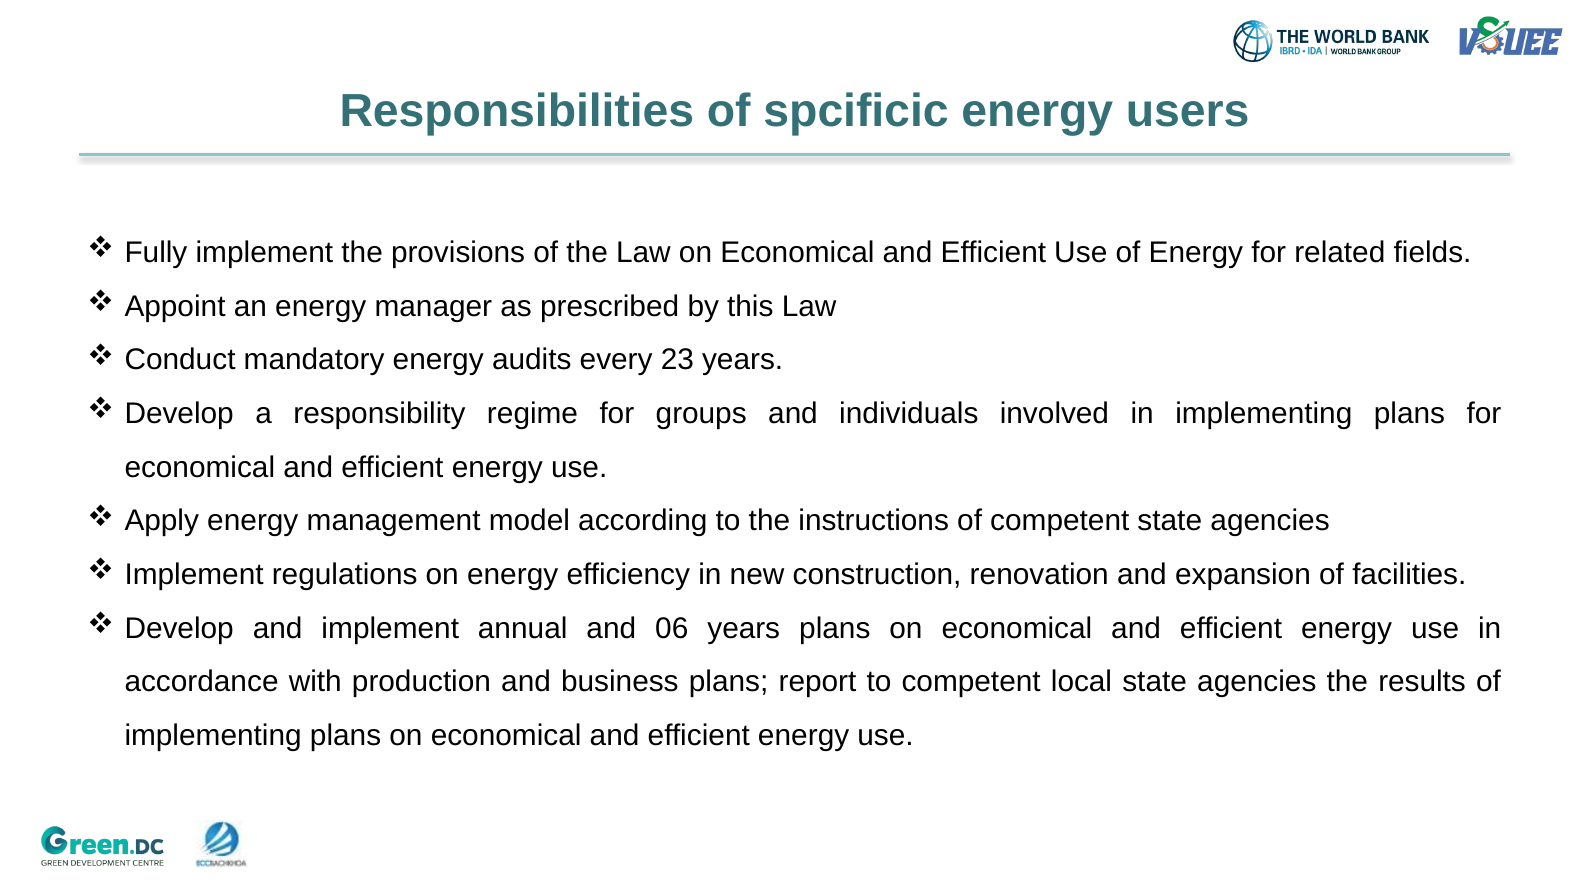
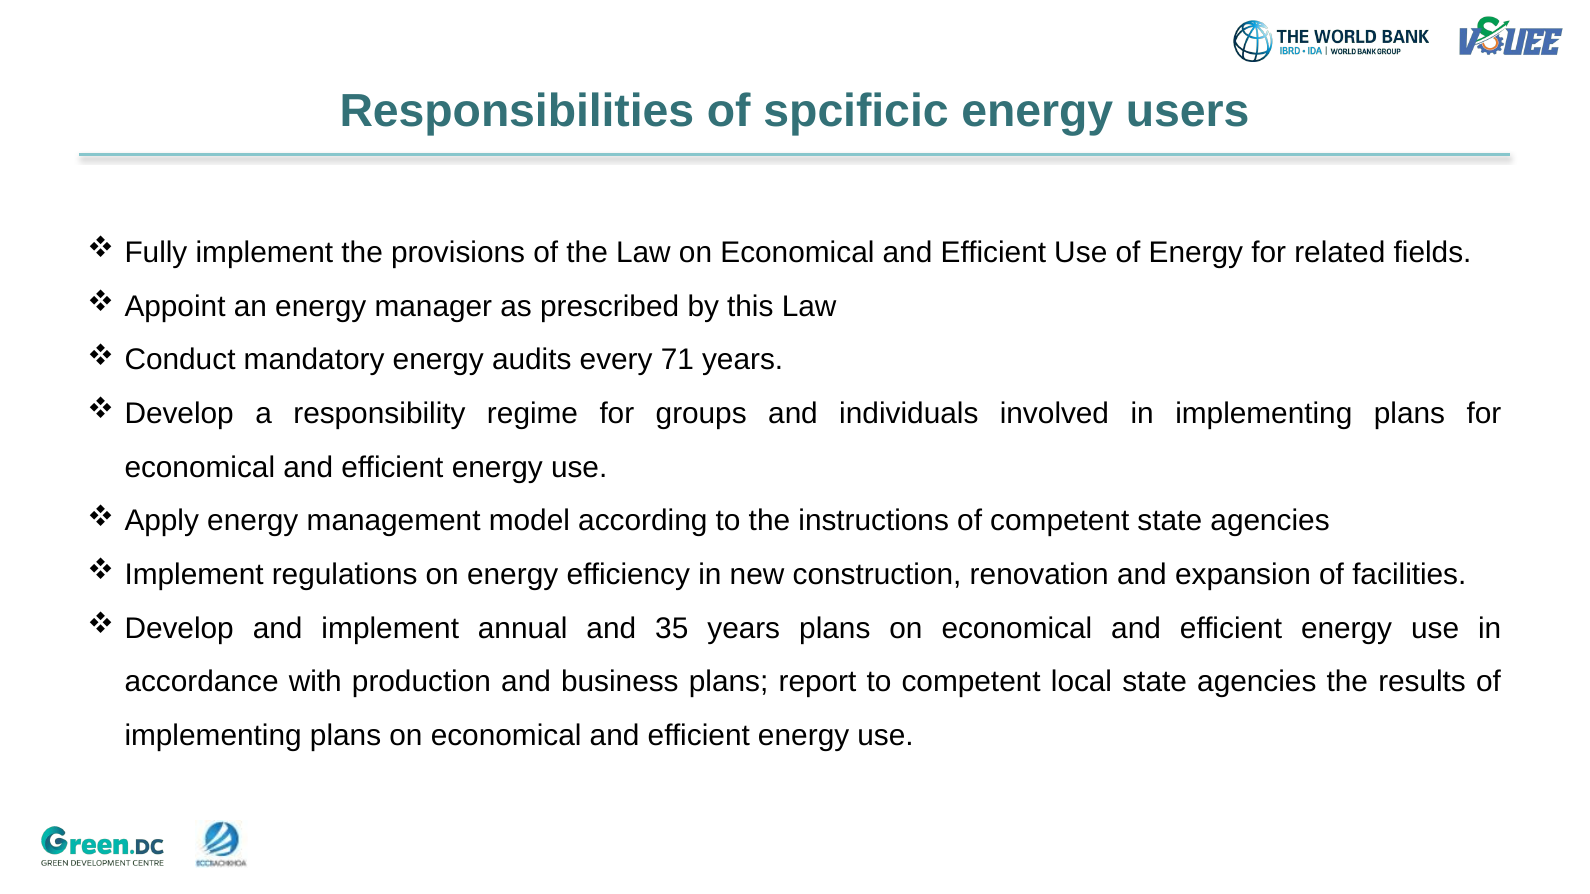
23: 23 -> 71
06: 06 -> 35
